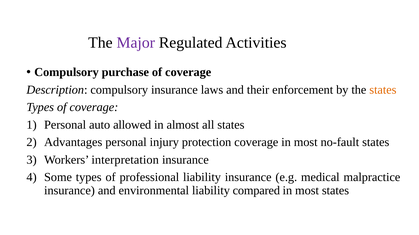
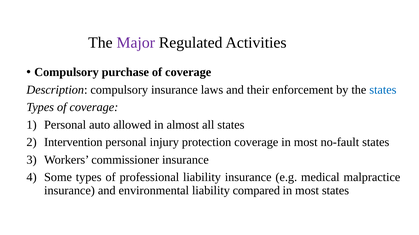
states at (383, 90) colour: orange -> blue
Advantages: Advantages -> Intervention
interpretation: interpretation -> commissioner
